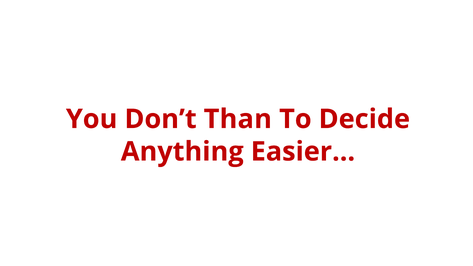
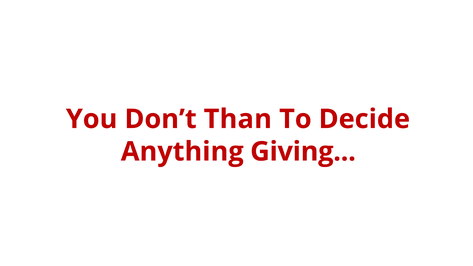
Easier: Easier -> Giving
